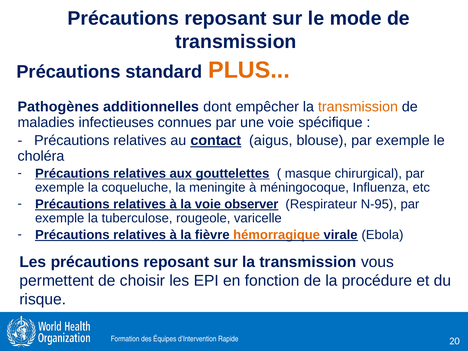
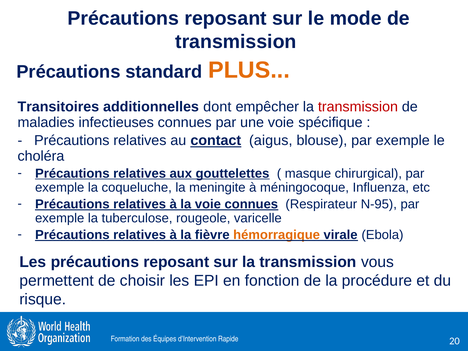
Pathogènes: Pathogènes -> Transitoires
transmission at (358, 107) colour: orange -> red
voie observer: observer -> connues
